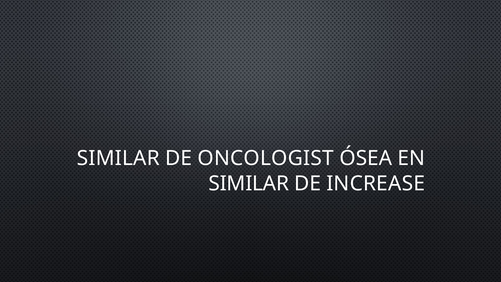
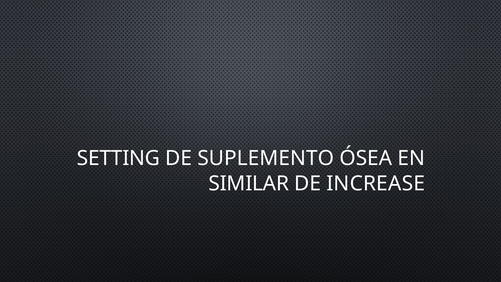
SIMILAR at (118, 158): SIMILAR -> SETTING
ONCOLOGIST: ONCOLOGIST -> SUPLEMENTO
